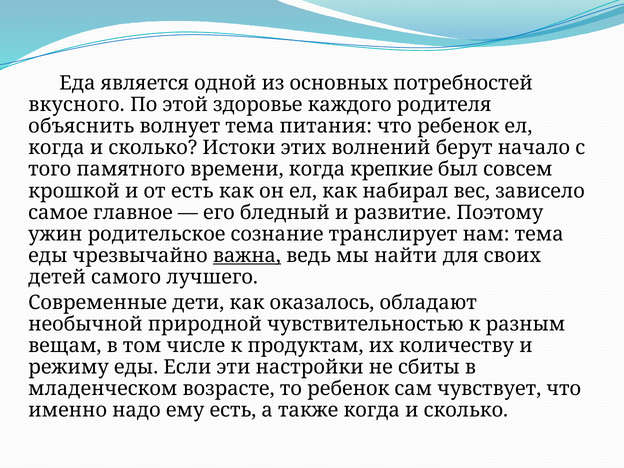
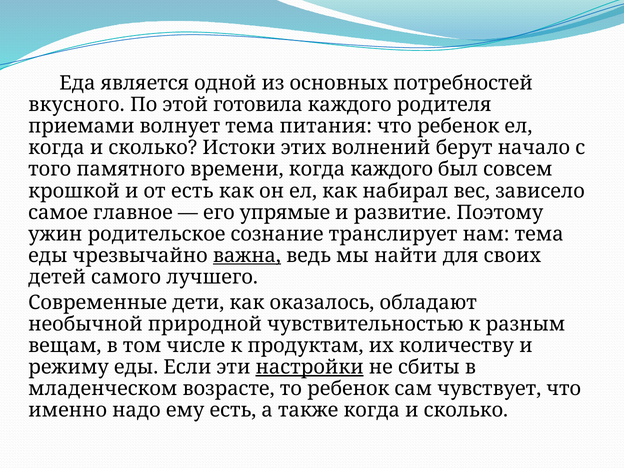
здоровье: здоровье -> готовила
объяснить: объяснить -> приемами
когда крепкие: крепкие -> каждого
бледный: бледный -> упрямые
настройки underline: none -> present
